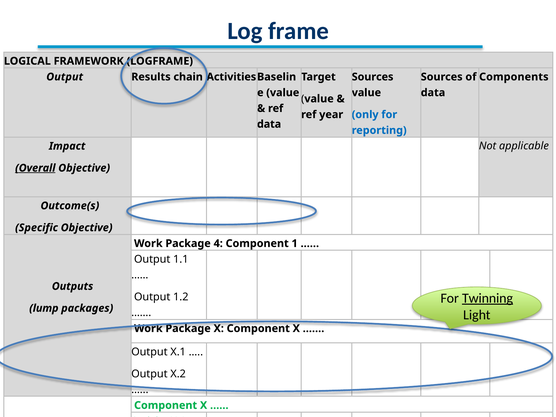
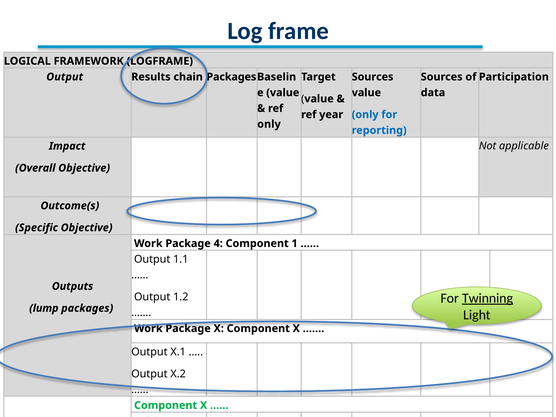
Activities at (231, 77): Activities -> Packages
Components: Components -> Participation
data at (269, 124): data -> only
Overall underline: present -> none
